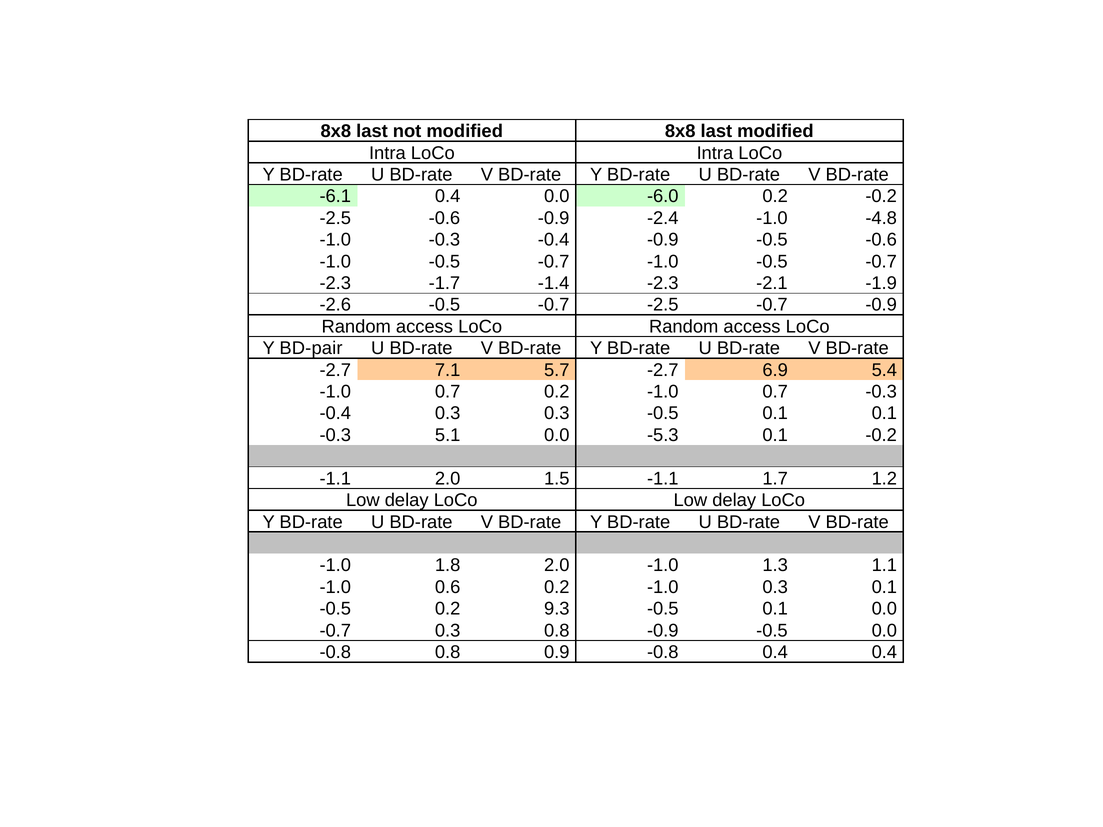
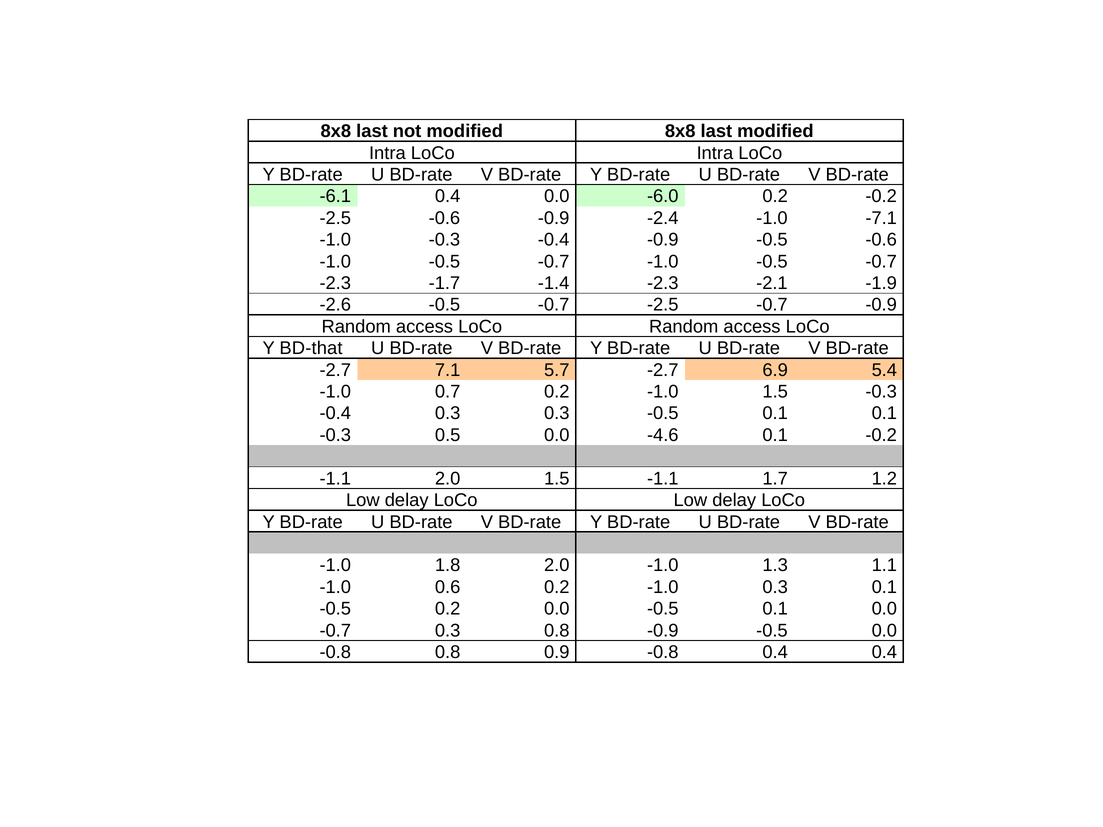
-4.8: -4.8 -> -7.1
BD-pair: BD-pair -> BD-that
0.2 -1.0 0.7: 0.7 -> 1.5
5.1: 5.1 -> 0.5
-5.3: -5.3 -> -4.6
0.2 9.3: 9.3 -> 0.0
